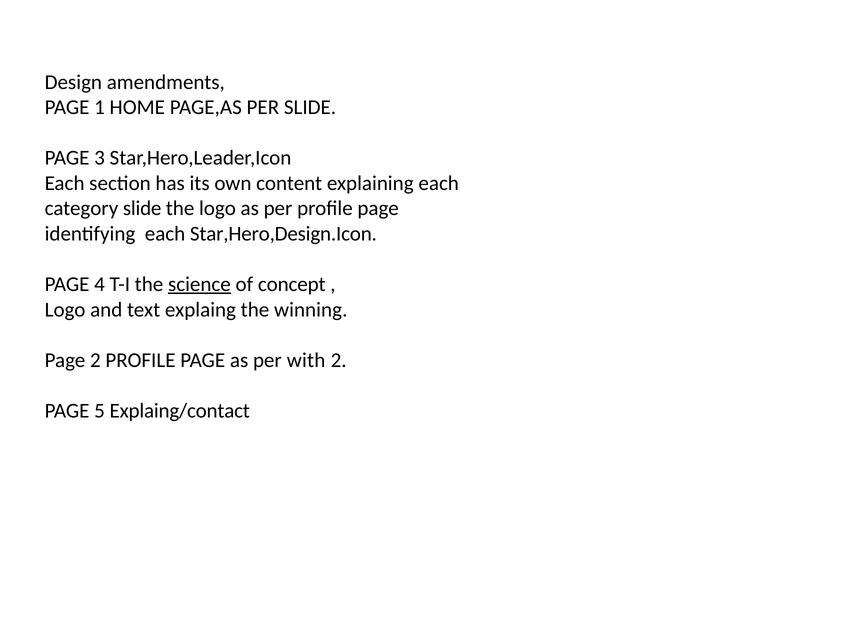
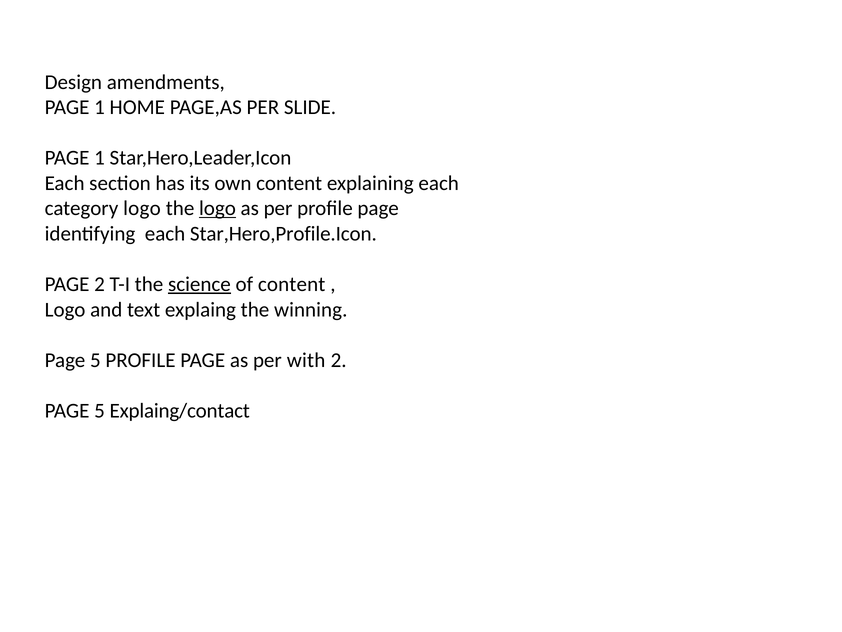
3 at (100, 158): 3 -> 1
category slide: slide -> logo
logo at (217, 208) underline: none -> present
Star,Hero,Design.Icon: Star,Hero,Design.Icon -> Star,Hero,Profile.Icon
PAGE 4: 4 -> 2
of concept: concept -> content
2 at (95, 360): 2 -> 5
